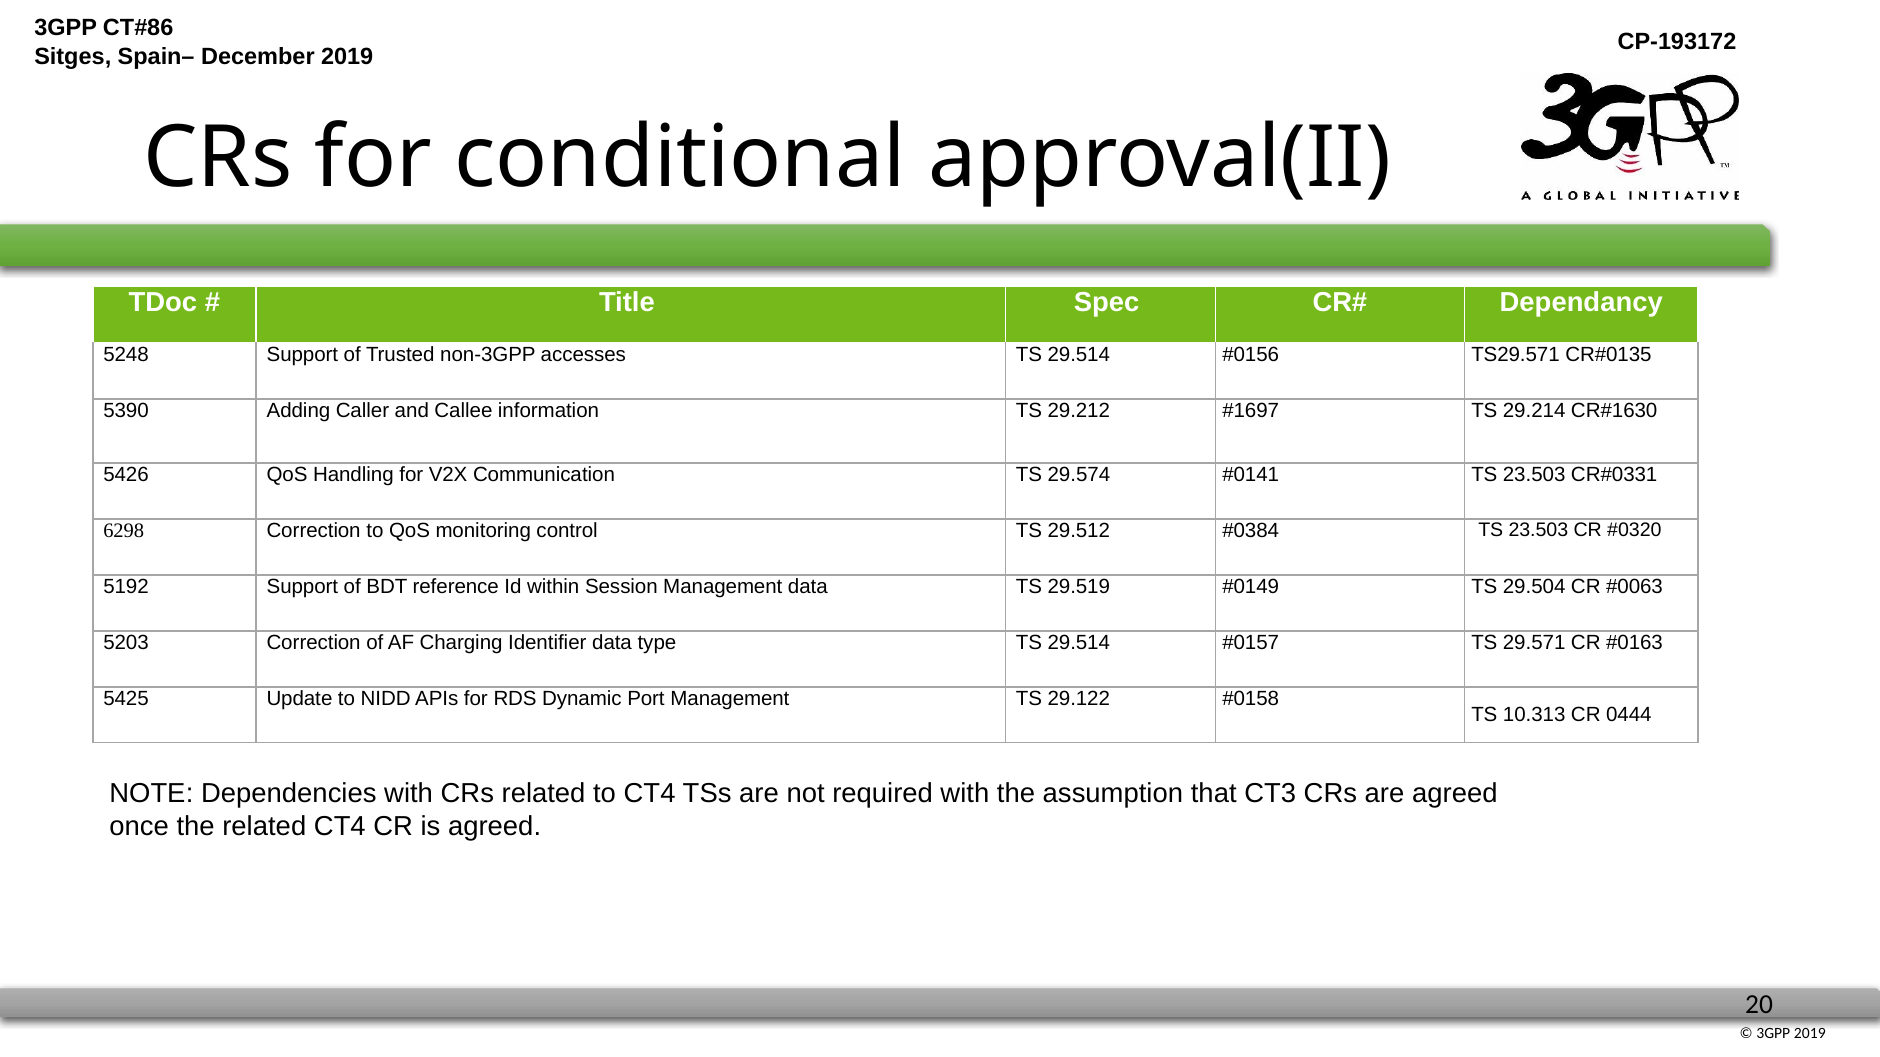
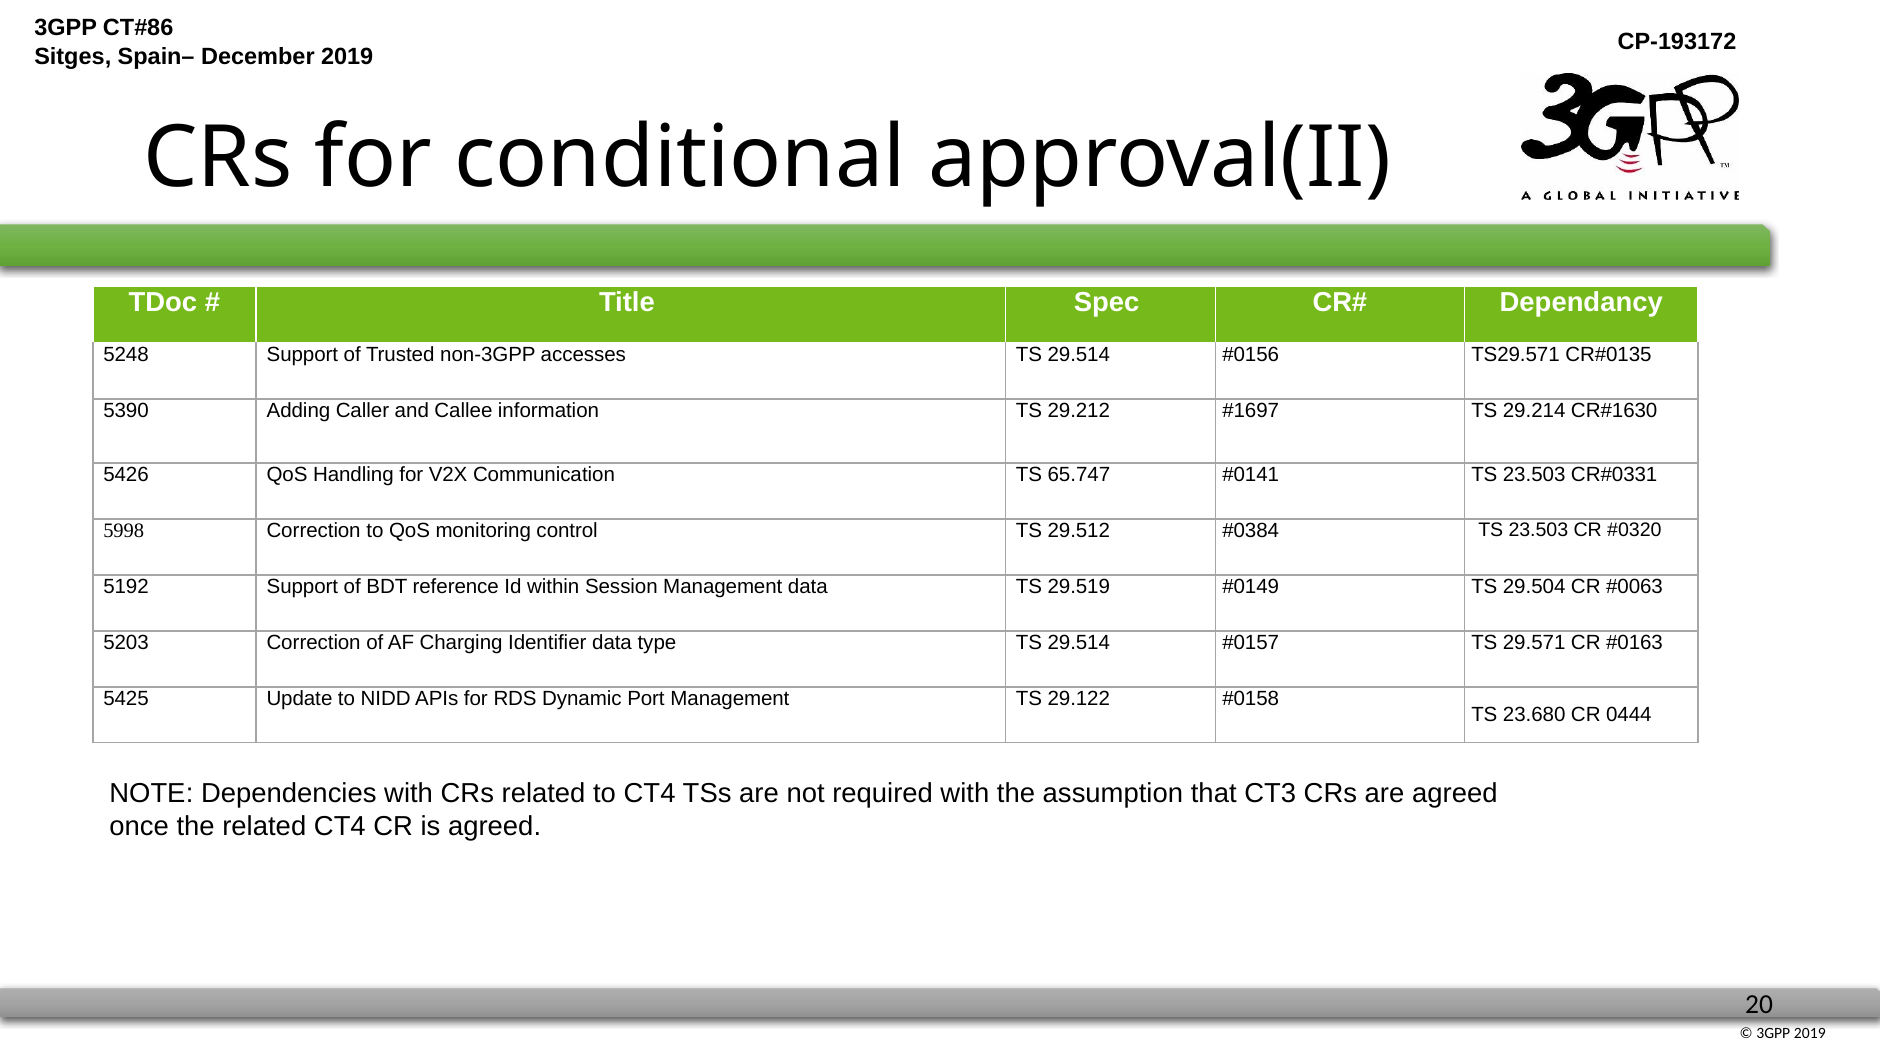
29.574: 29.574 -> 65.747
6298: 6298 -> 5998
10.313: 10.313 -> 23.680
